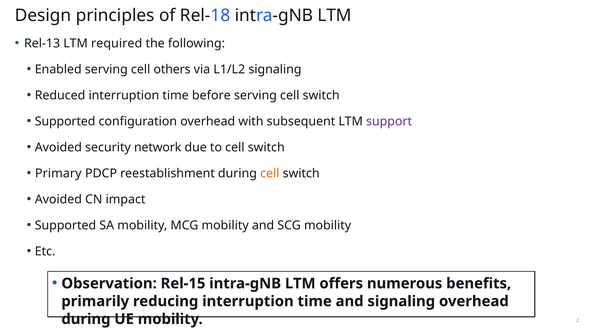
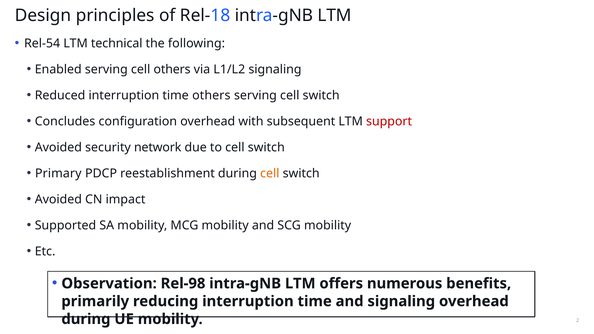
Rel-13: Rel-13 -> Rel-54
required: required -> technical
time before: before -> others
Supported at (65, 122): Supported -> Concludes
support colour: purple -> red
Rel-15: Rel-15 -> Rel-98
